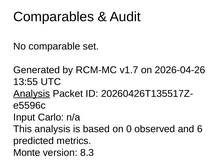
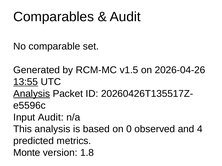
v1.7: v1.7 -> v1.5
13:55 underline: none -> present
Input Carlo: Carlo -> Audit
6: 6 -> 4
8.3: 8.3 -> 1.8
